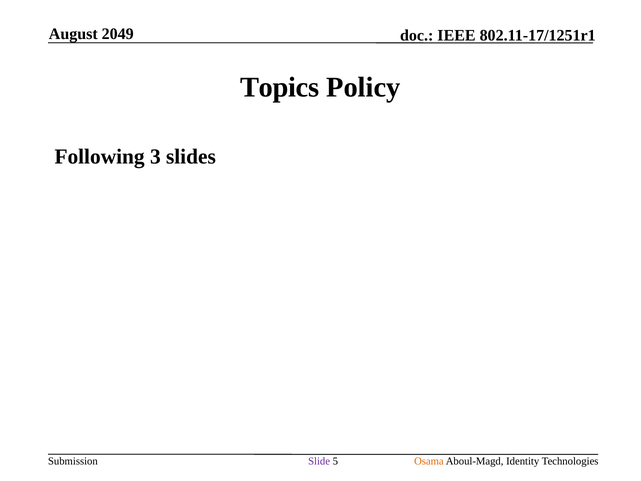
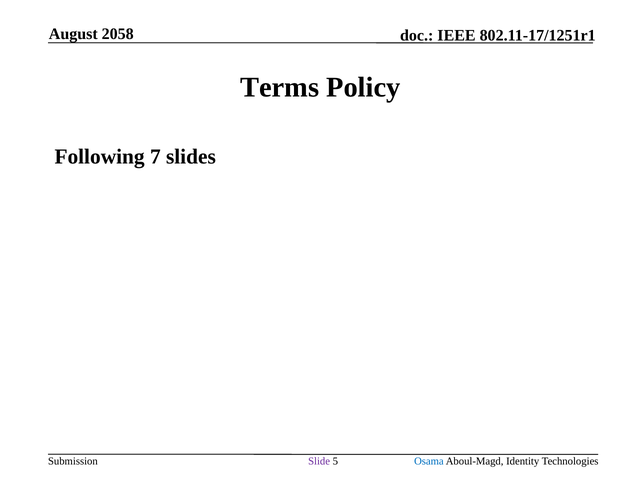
2049: 2049 -> 2058
Topics: Topics -> Terms
3: 3 -> 7
Osama colour: orange -> blue
